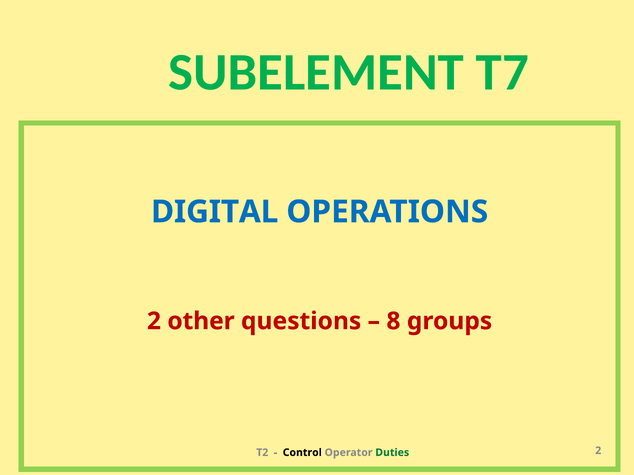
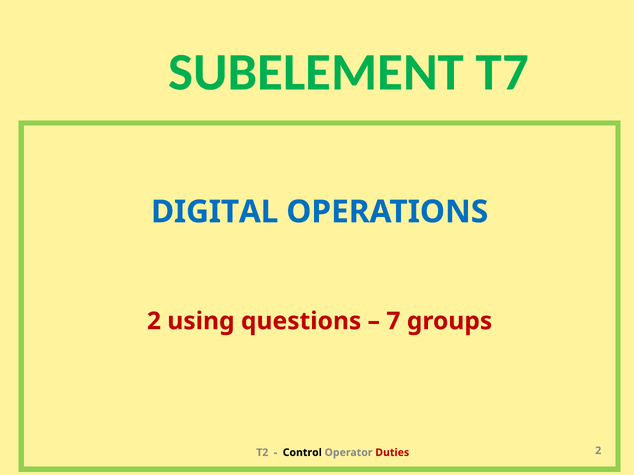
other: other -> using
8: 8 -> 7
Duties colour: green -> red
